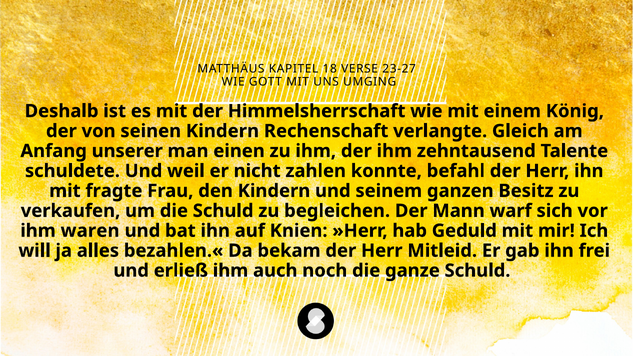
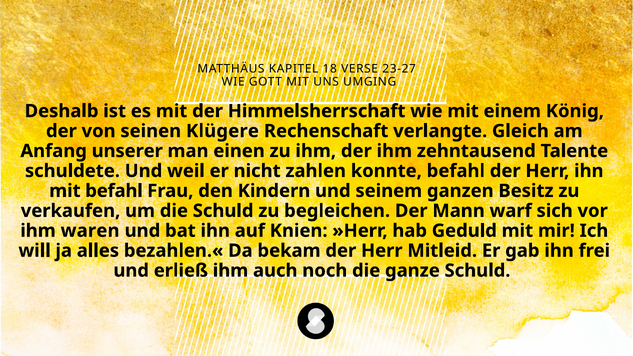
seinen Kindern: Kindern -> Klügere
mit fragte: fragte -> befahl
